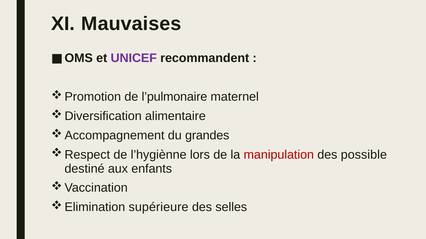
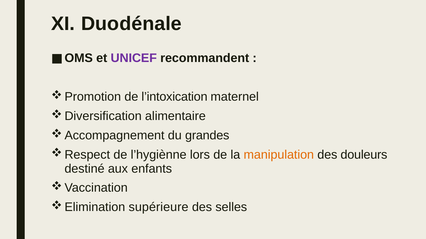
Mauvaises: Mauvaises -> Duodénale
l’pulmonaire: l’pulmonaire -> l’intoxication
manipulation colour: red -> orange
possible: possible -> douleurs
